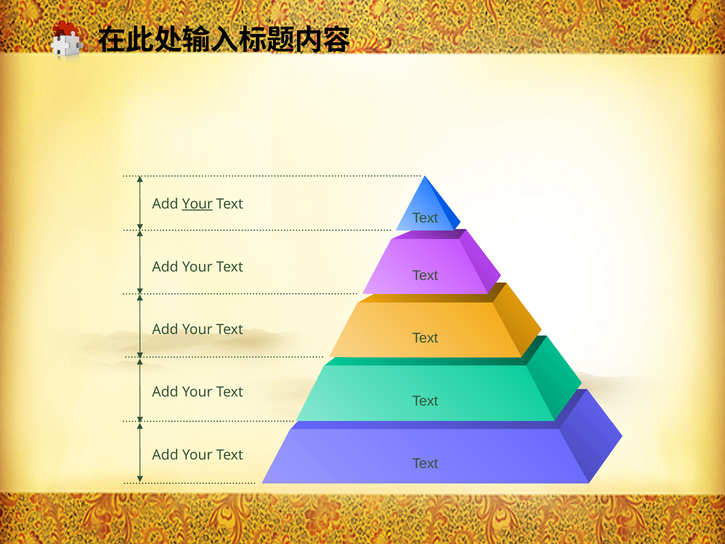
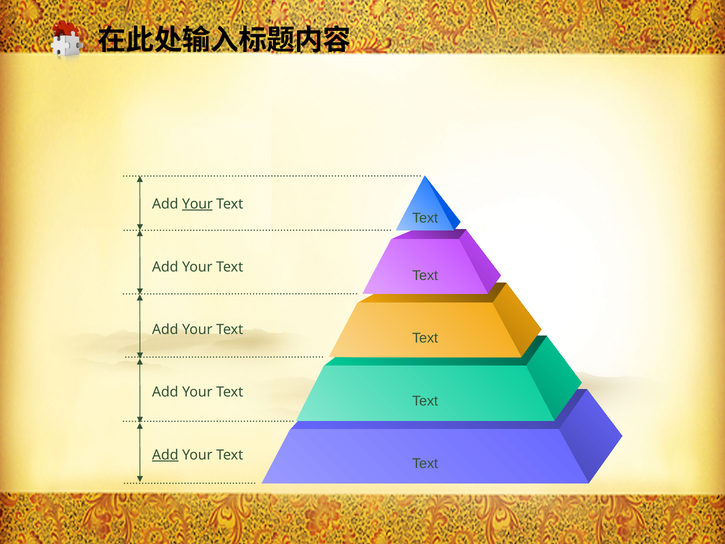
Add at (165, 455) underline: none -> present
